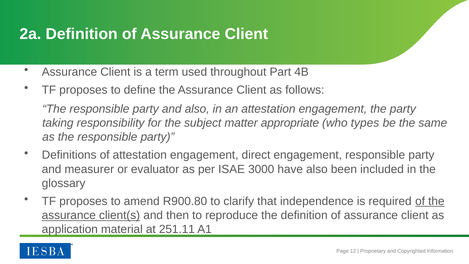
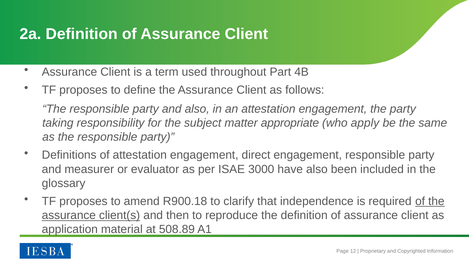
types: types -> apply
R900.80: R900.80 -> R900.18
251.11: 251.11 -> 508.89
